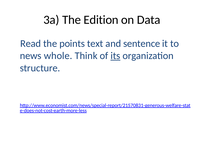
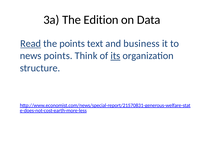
Read underline: none -> present
sentence: sentence -> business
news whole: whole -> points
